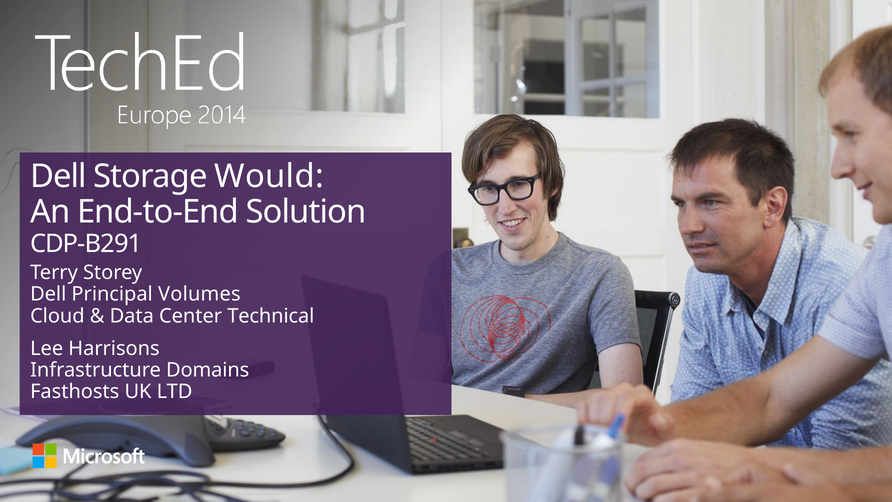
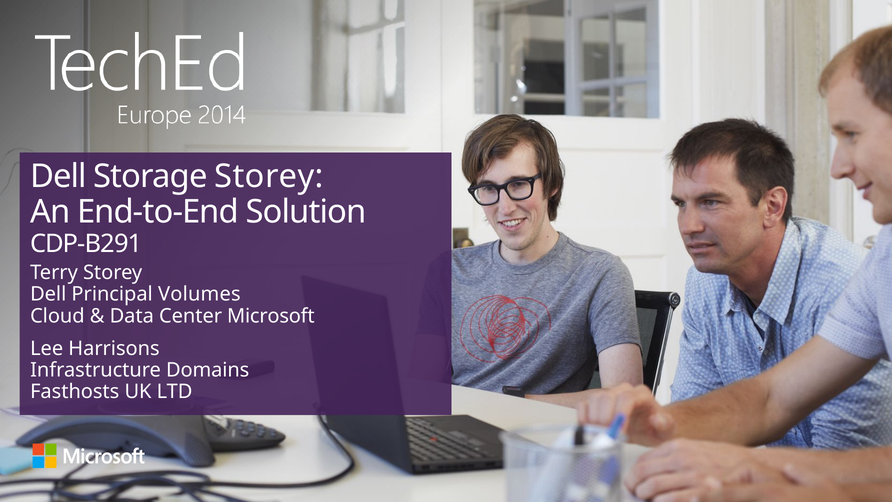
Storage Would: Would -> Storey
Technical: Technical -> Microsoft
